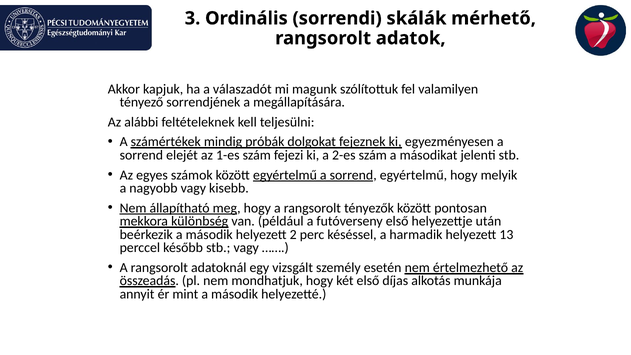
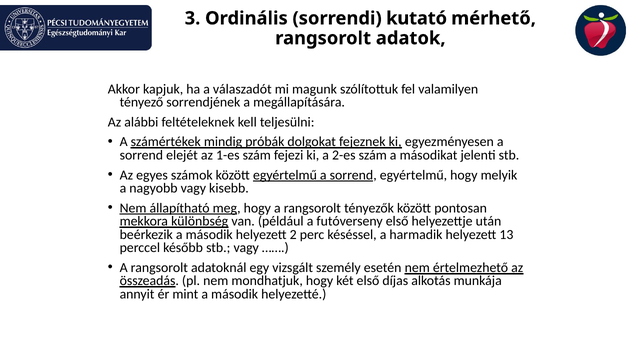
skálák: skálák -> kutató
